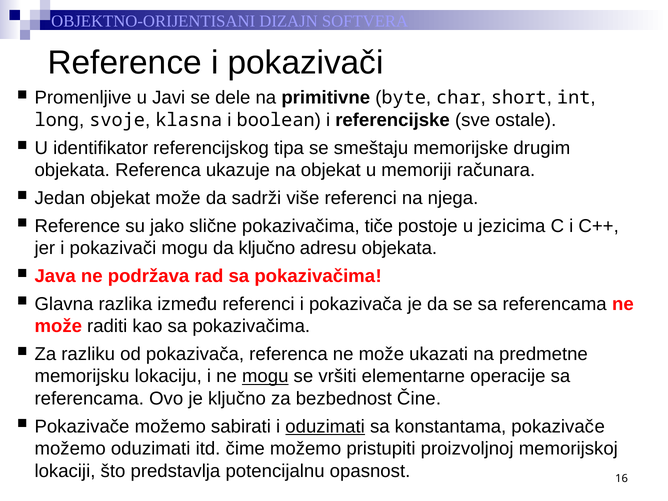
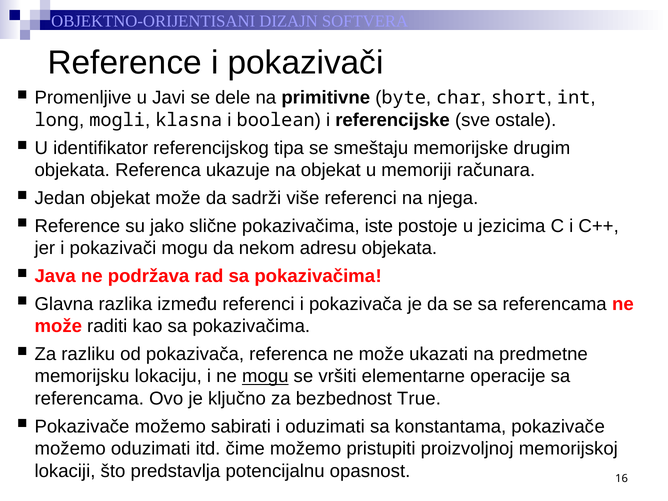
svoje: svoje -> mogli
tiče: tiče -> iste
da ključno: ključno -> nekom
Čine: Čine -> True
oduzimati at (325, 426) underline: present -> none
